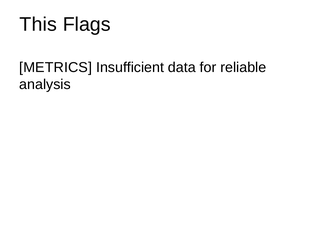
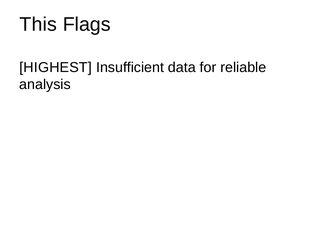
METRICS: METRICS -> HIGHEST
